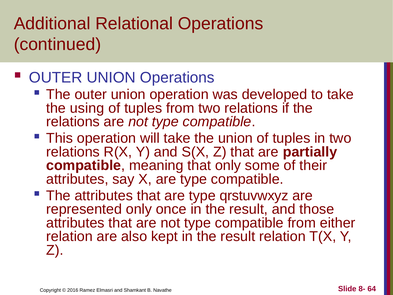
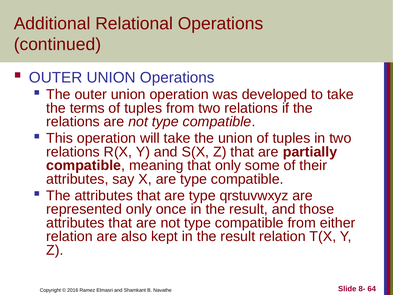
using: using -> terms
